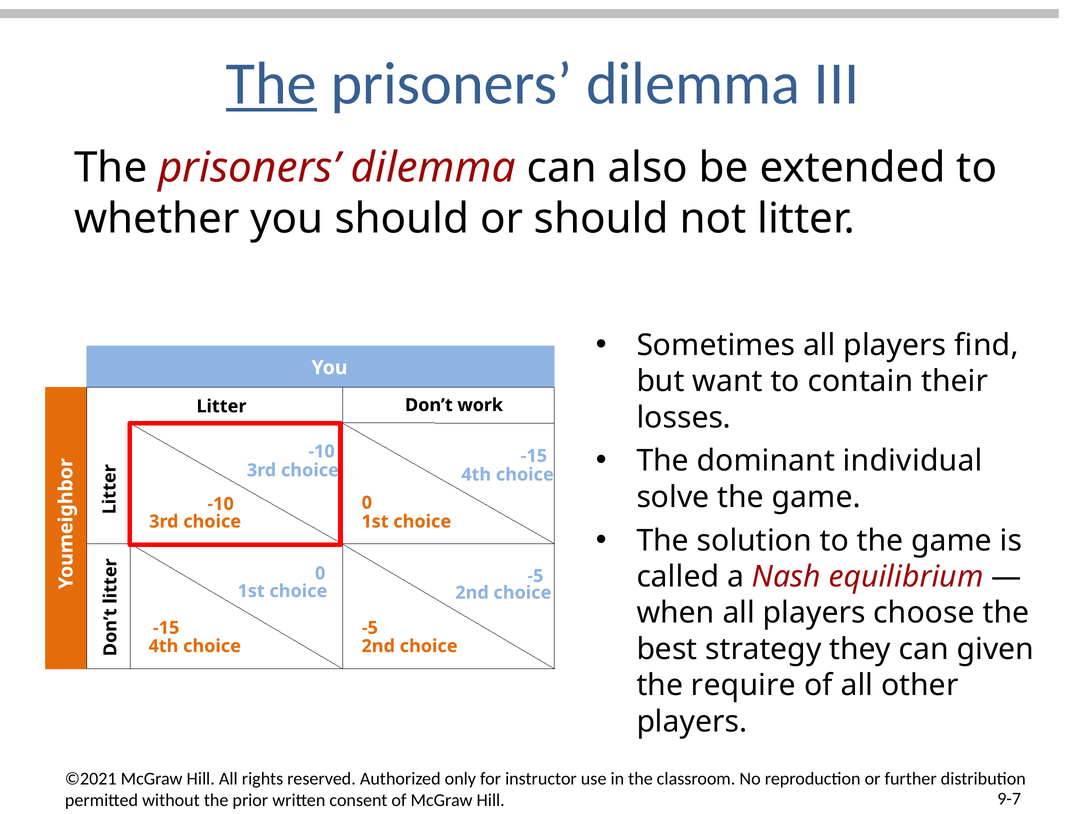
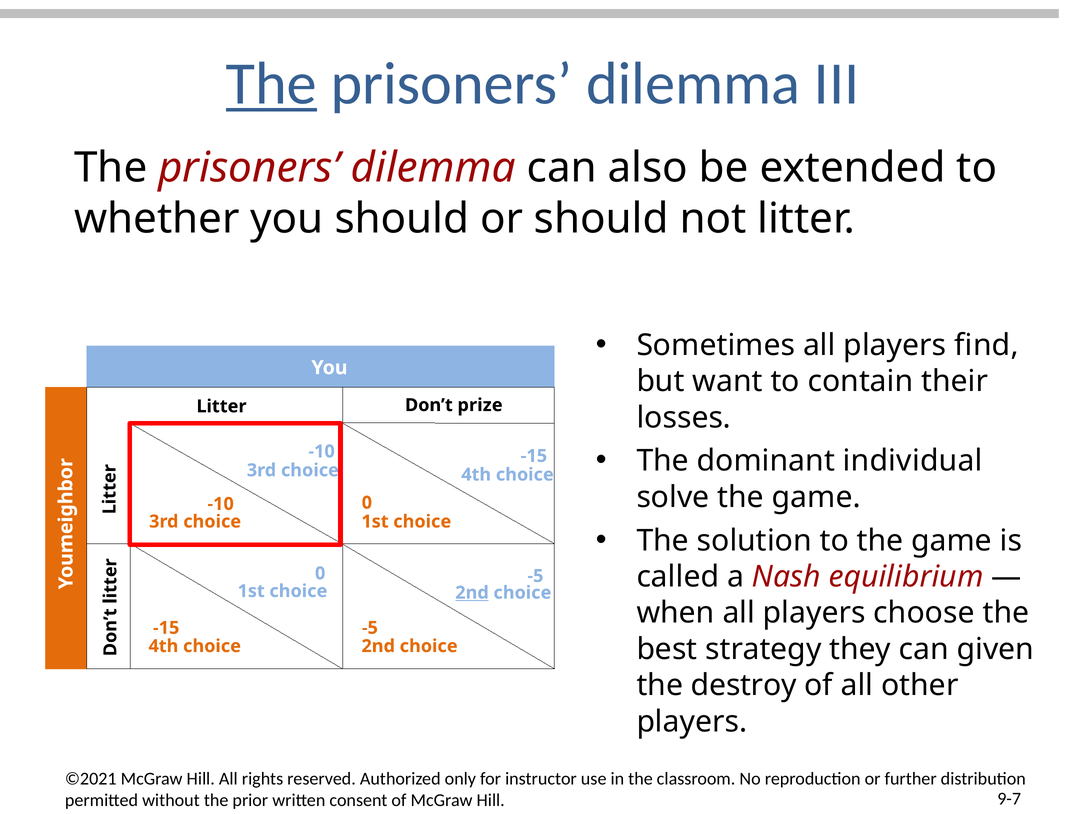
work: work -> prize
2nd at (472, 593) underline: none -> present
require: require -> destroy
